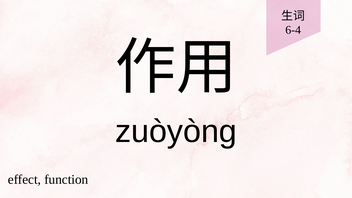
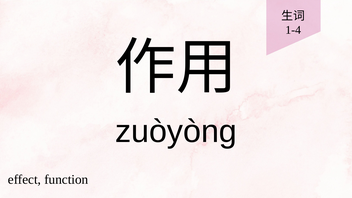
6-4: 6-4 -> 1-4
